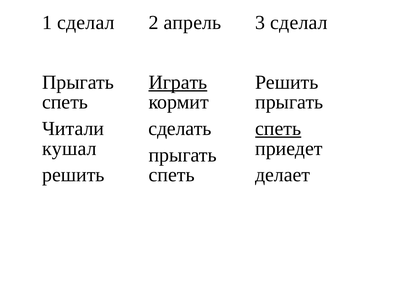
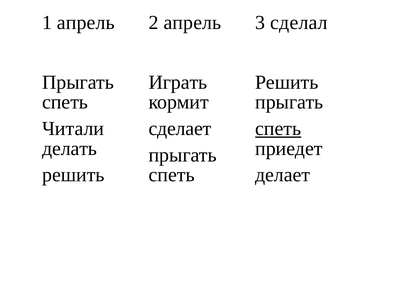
1 сделал: сделал -> апрель
Играть underline: present -> none
сделать: сделать -> сделает
кушал: кушал -> делать
